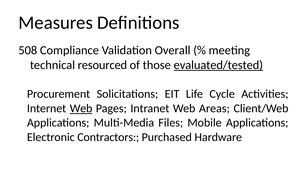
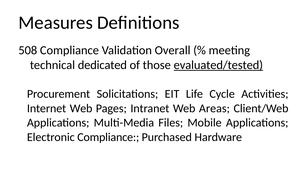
resourced: resourced -> dedicated
Web at (81, 108) underline: present -> none
Electronic Contractors: Contractors -> Compliance
